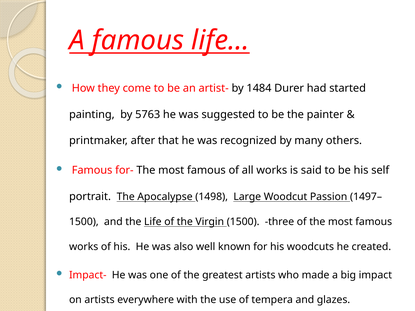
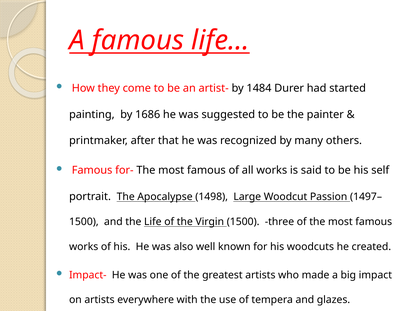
5763: 5763 -> 1686
